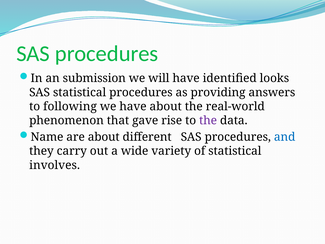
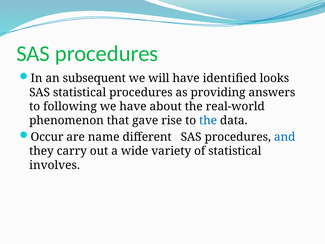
submission: submission -> subsequent
the at (208, 120) colour: purple -> blue
Name: Name -> Occur
are about: about -> name
